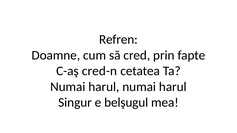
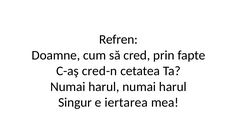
belşugul: belşugul -> iertarea
